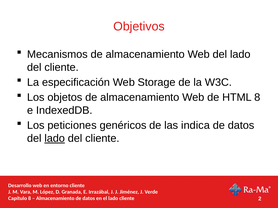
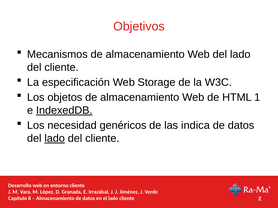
HTML 8: 8 -> 1
IndexedDB underline: none -> present
peticiones: peticiones -> necesidad
